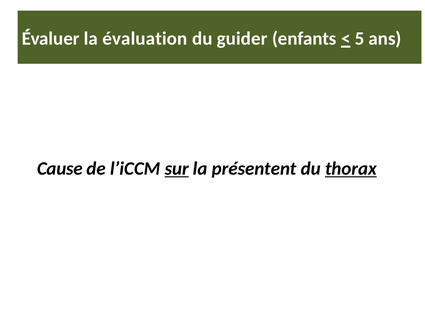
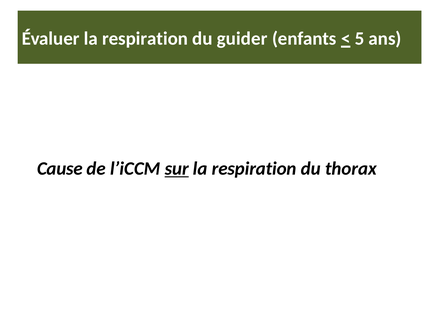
Évaluer la évaluation: évaluation -> respiration
présentent at (254, 169): présentent -> respiration
thorax underline: present -> none
